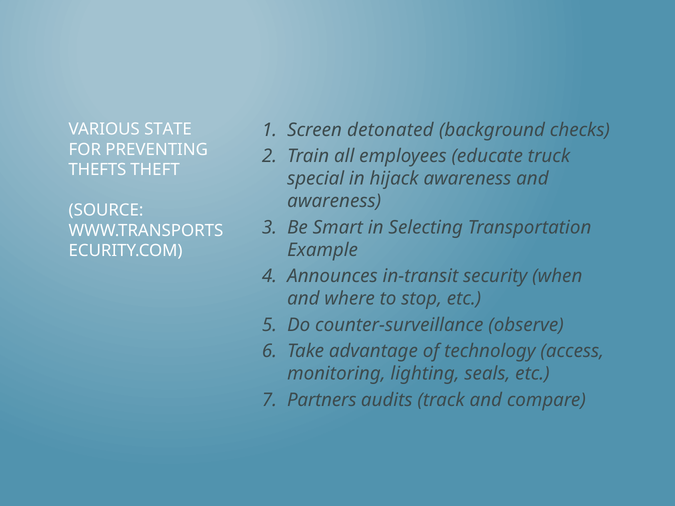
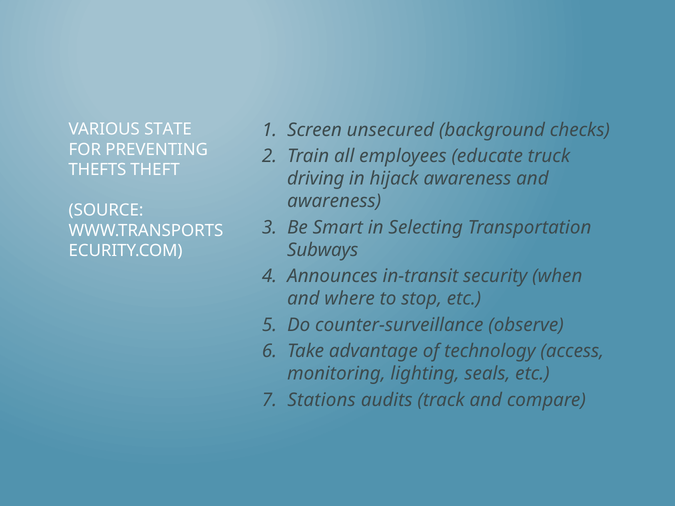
detonated: detonated -> unsecured
special: special -> driving
Example: Example -> Subways
Partners: Partners -> Stations
